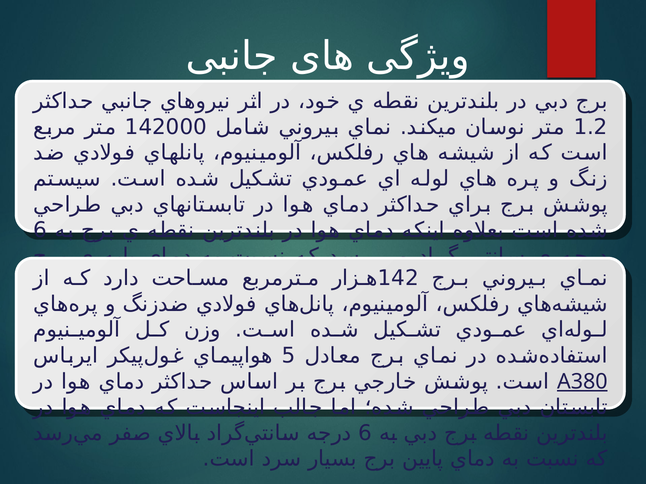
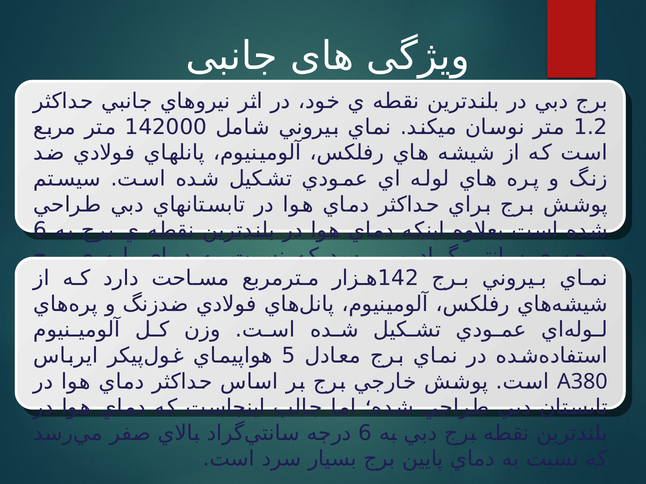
A380 underline: present -> none
